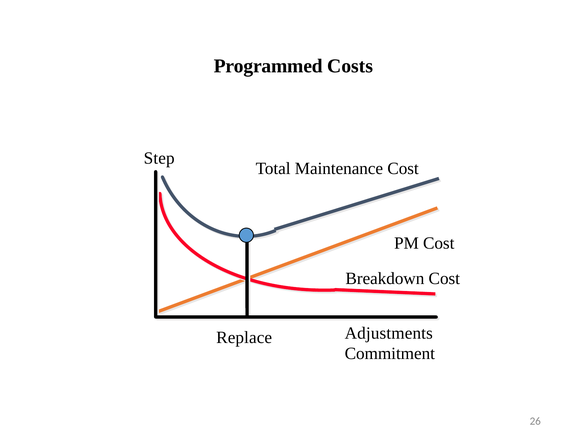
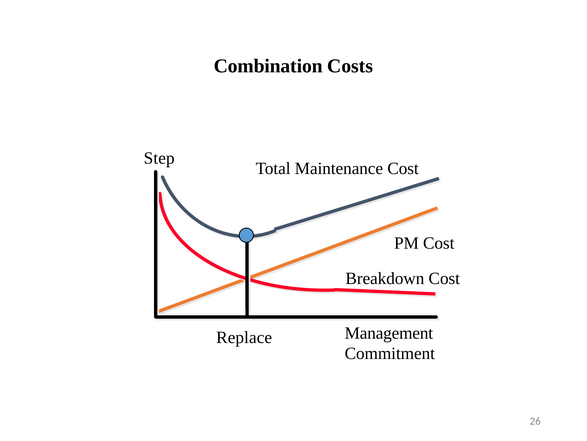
Programmed: Programmed -> Combination
Adjustments: Adjustments -> Management
